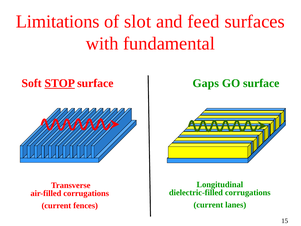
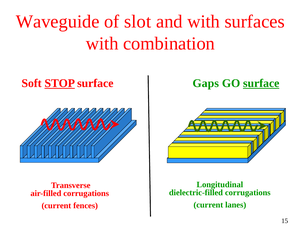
Limitations: Limitations -> Waveguide
and feed: feed -> with
fundamental: fundamental -> combination
surface at (261, 83) underline: none -> present
